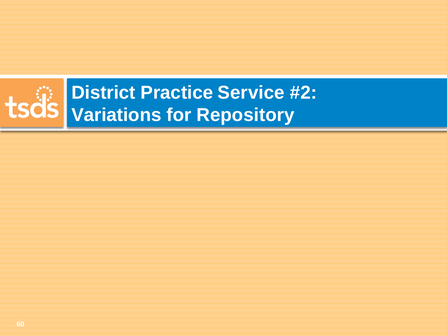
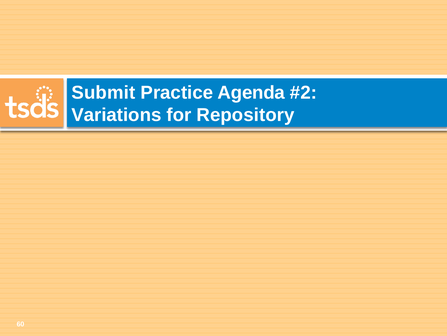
District: District -> Submit
Service: Service -> Agenda
